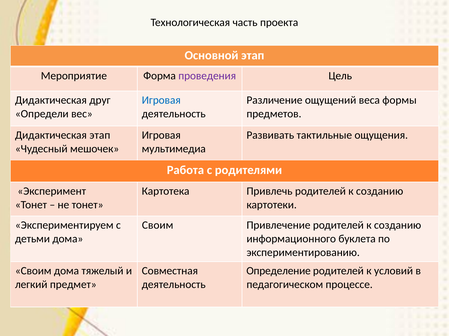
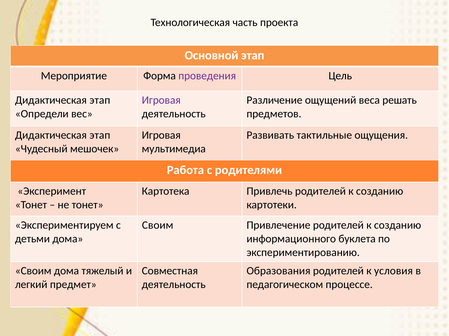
друг at (100, 100): друг -> этап
Игровая at (161, 100) colour: blue -> purple
формы: формы -> решать
Определение: Определение -> Образования
условий: условий -> условия
